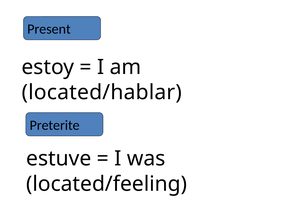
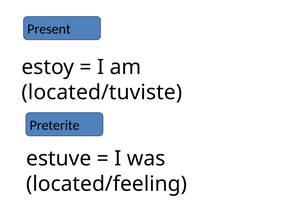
located/hablar: located/hablar -> located/tuviste
